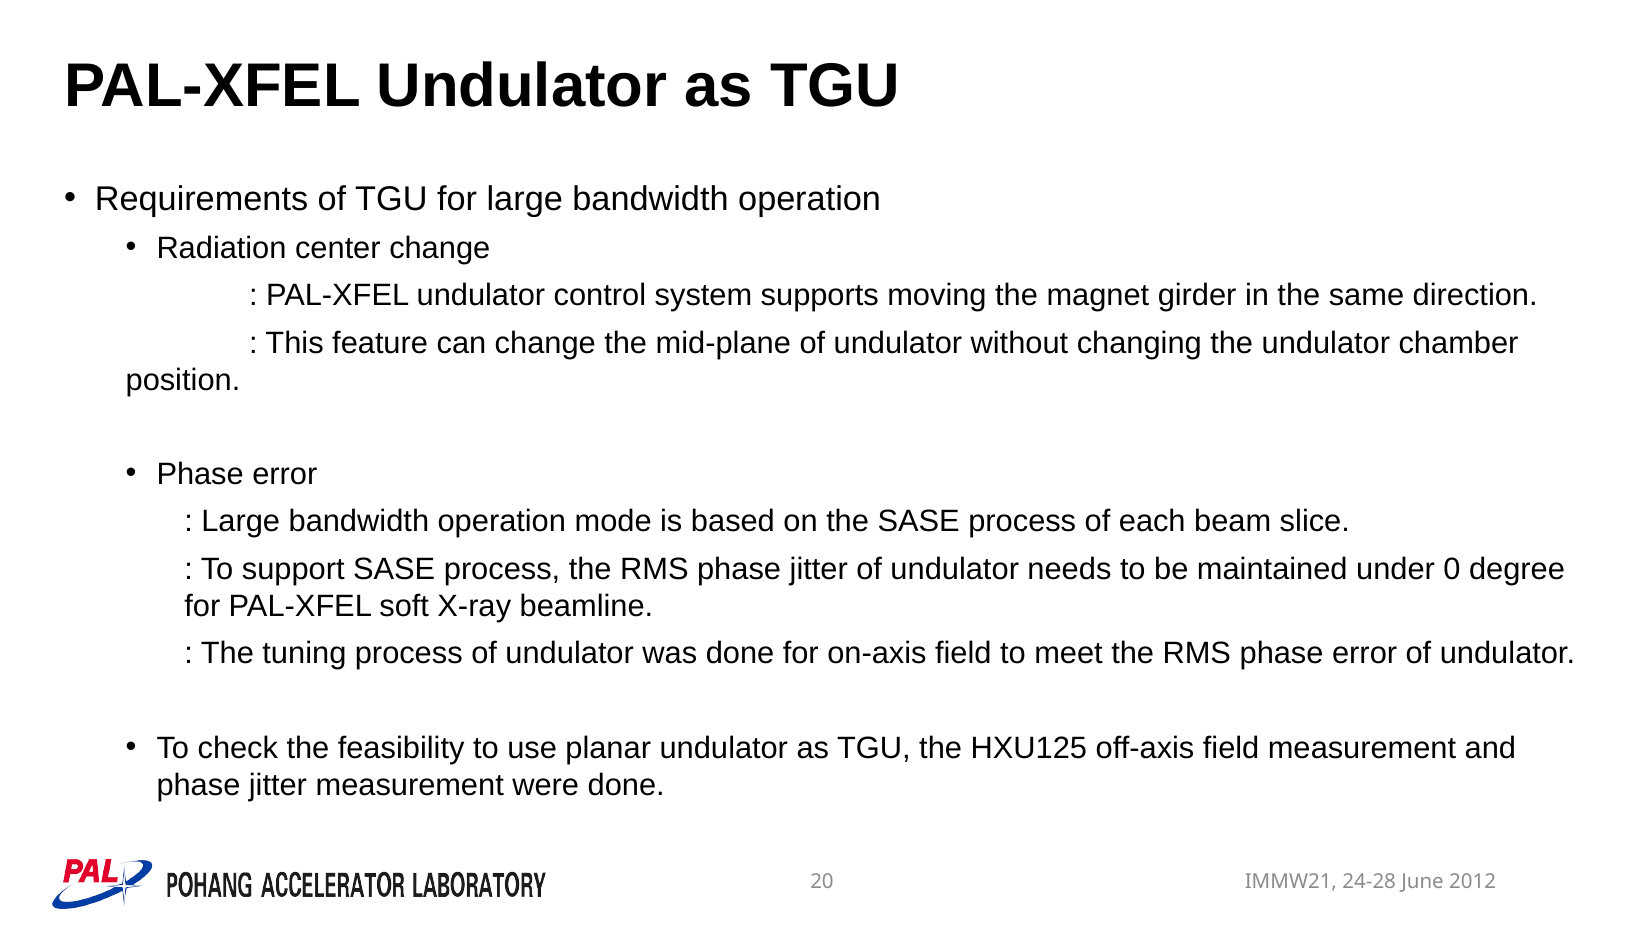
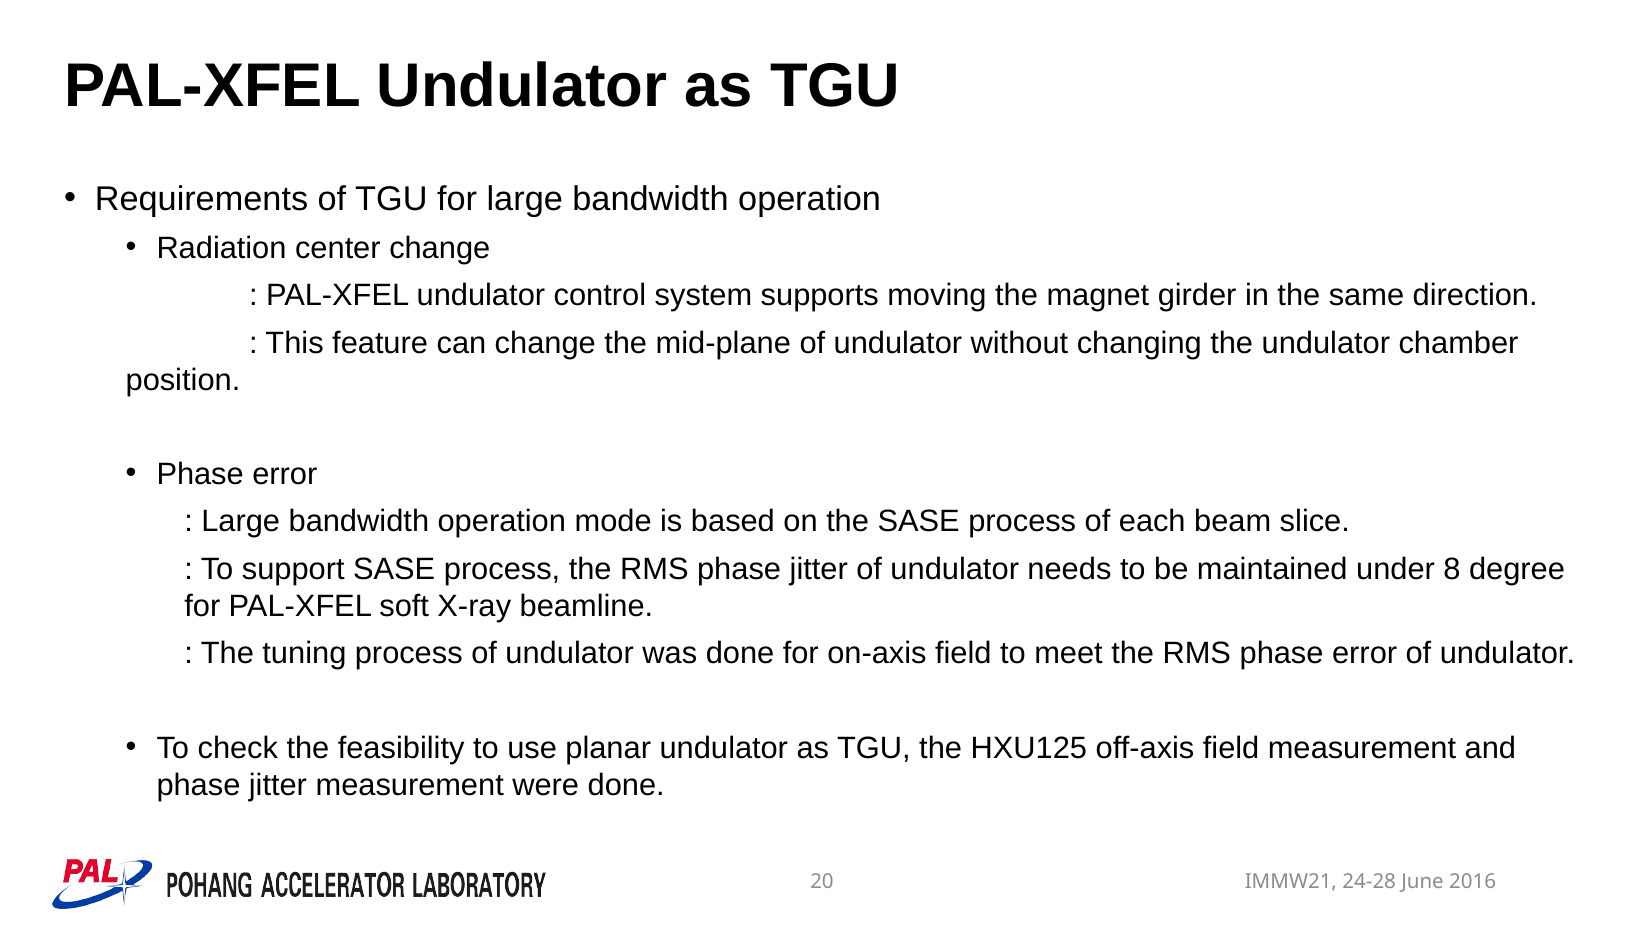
0: 0 -> 8
2012: 2012 -> 2016
